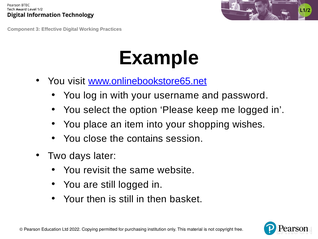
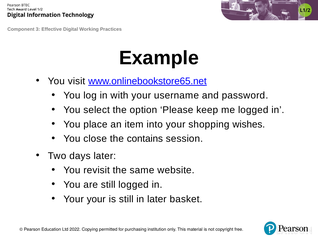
Your then: then -> your
in then: then -> later
